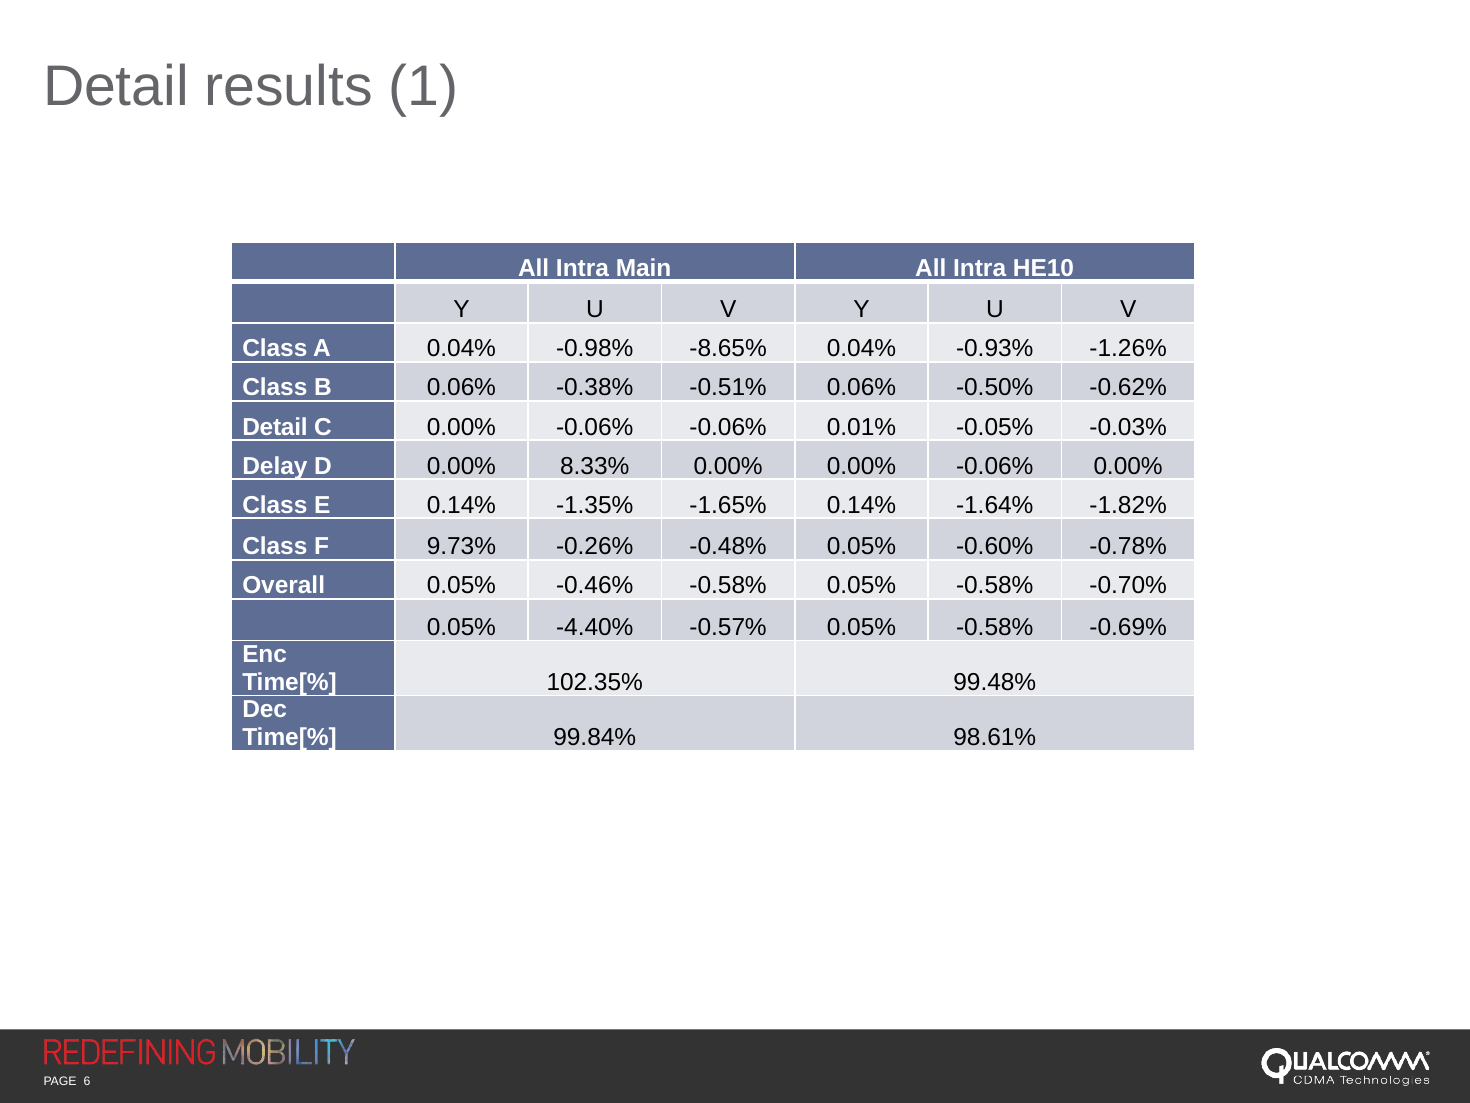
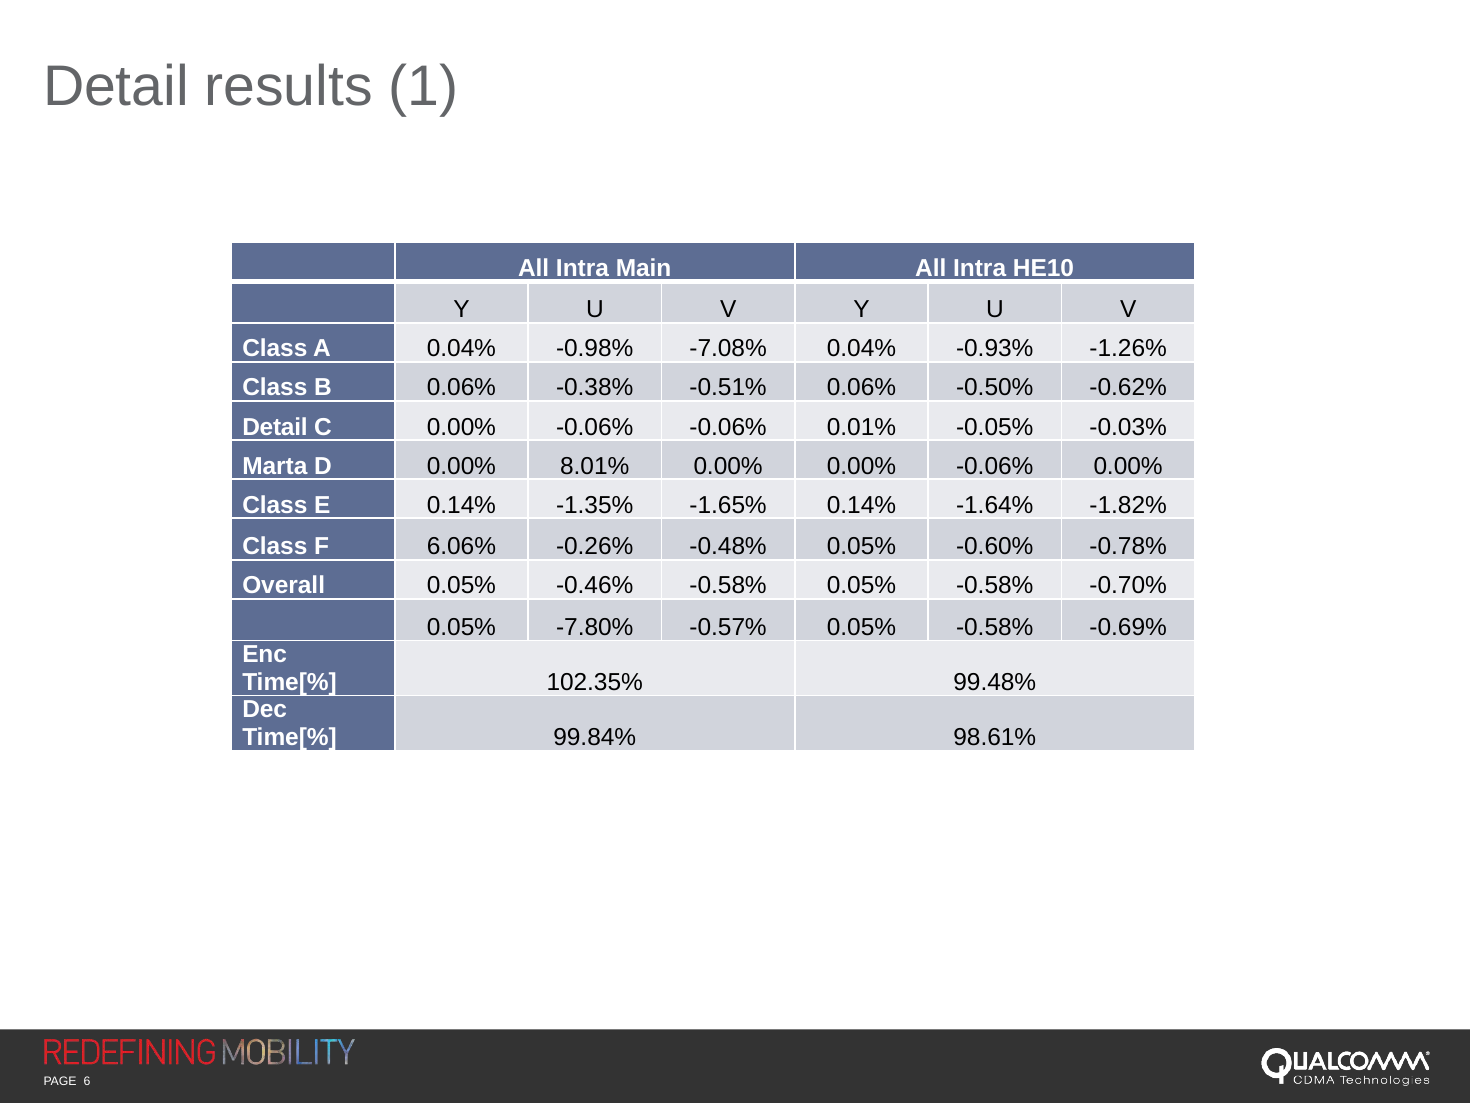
-8.65%: -8.65% -> -7.08%
Delay: Delay -> Marta
8.33%: 8.33% -> 8.01%
9.73%: 9.73% -> 6.06%
-4.40%: -4.40% -> -7.80%
